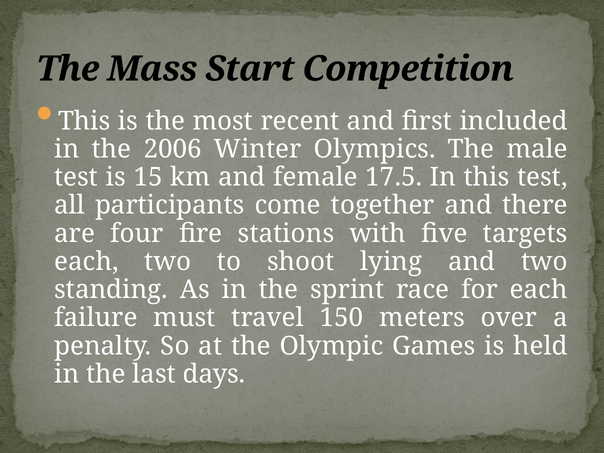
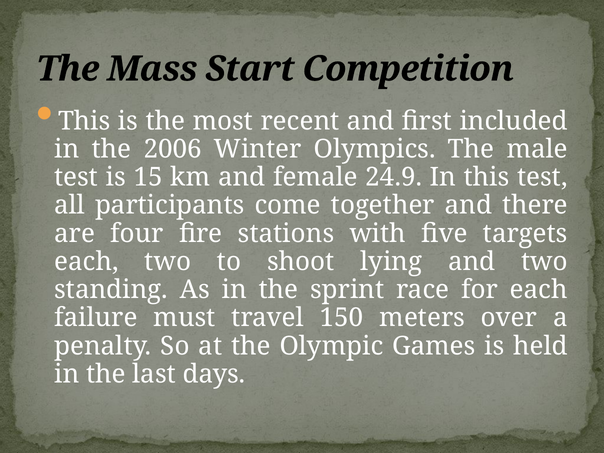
17.5: 17.5 -> 24.9
